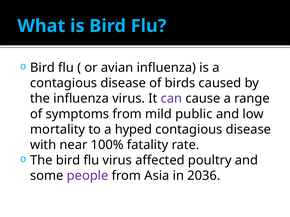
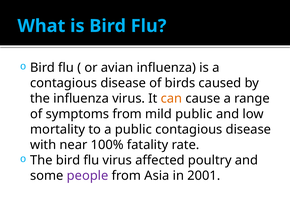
can colour: purple -> orange
a hyped: hyped -> public
2036: 2036 -> 2001
